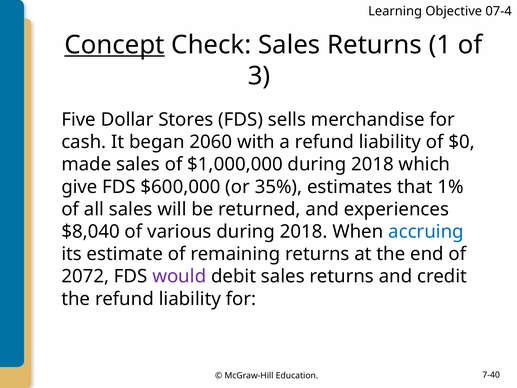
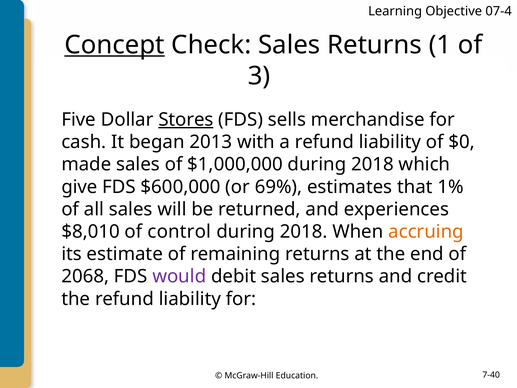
Stores underline: none -> present
2060: 2060 -> 2013
35%: 35% -> 69%
$8,040: $8,040 -> $8,010
various: various -> control
accruing colour: blue -> orange
2072: 2072 -> 2068
